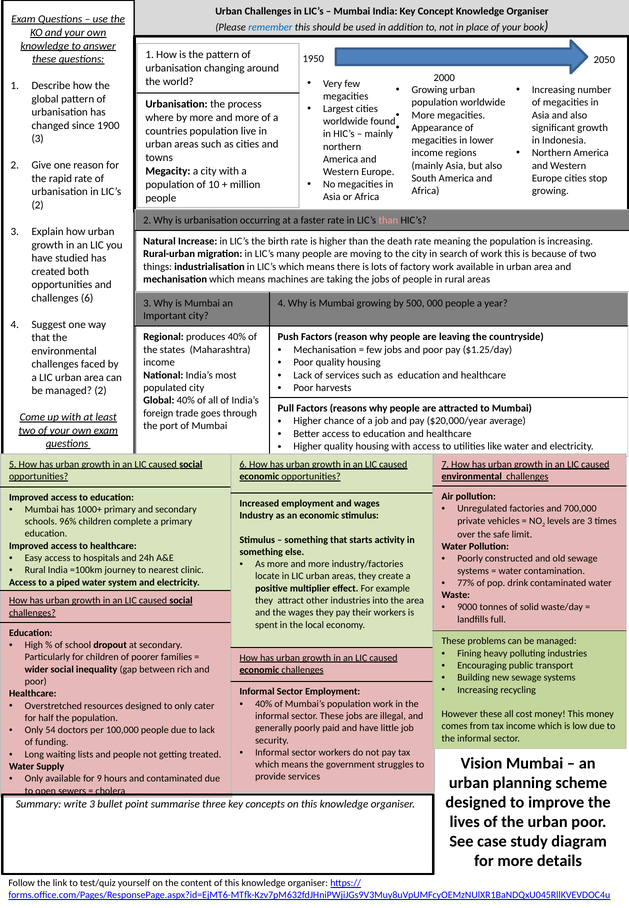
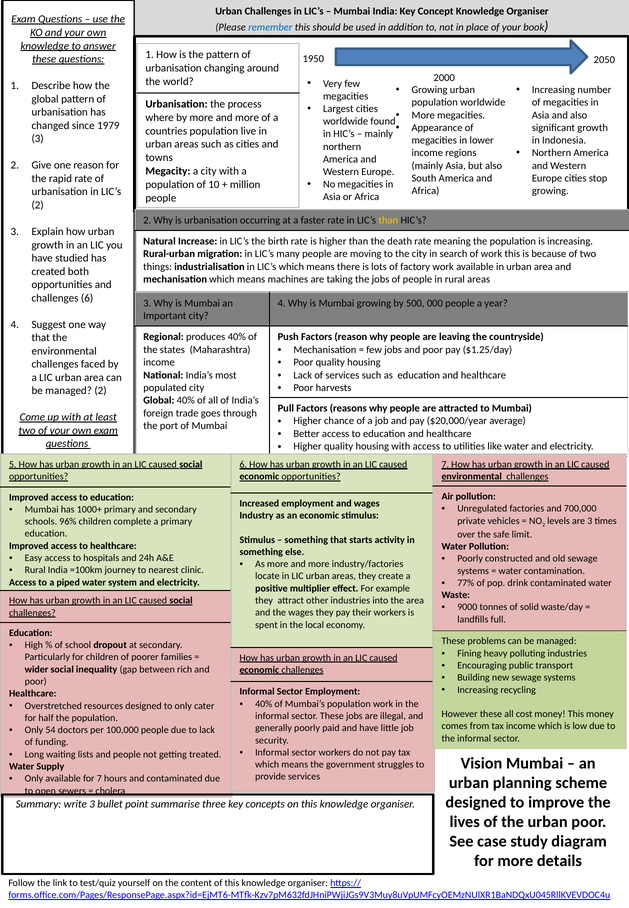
1900: 1900 -> 1979
than at (388, 220) colour: pink -> yellow
for 9: 9 -> 7
